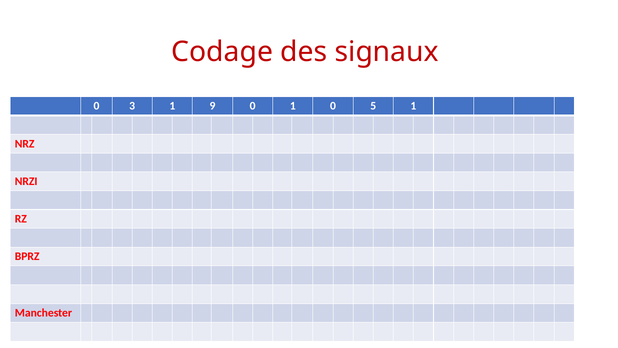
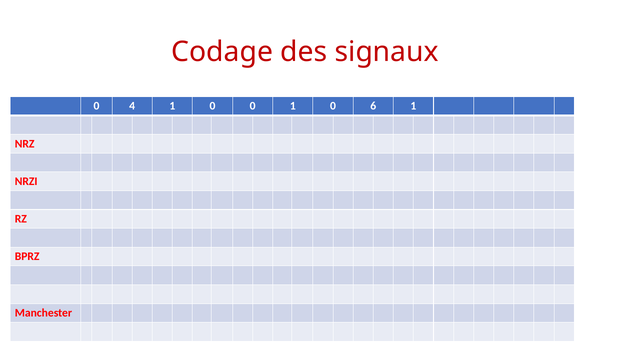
3: 3 -> 4
9 at (212, 106): 9 -> 0
5: 5 -> 6
